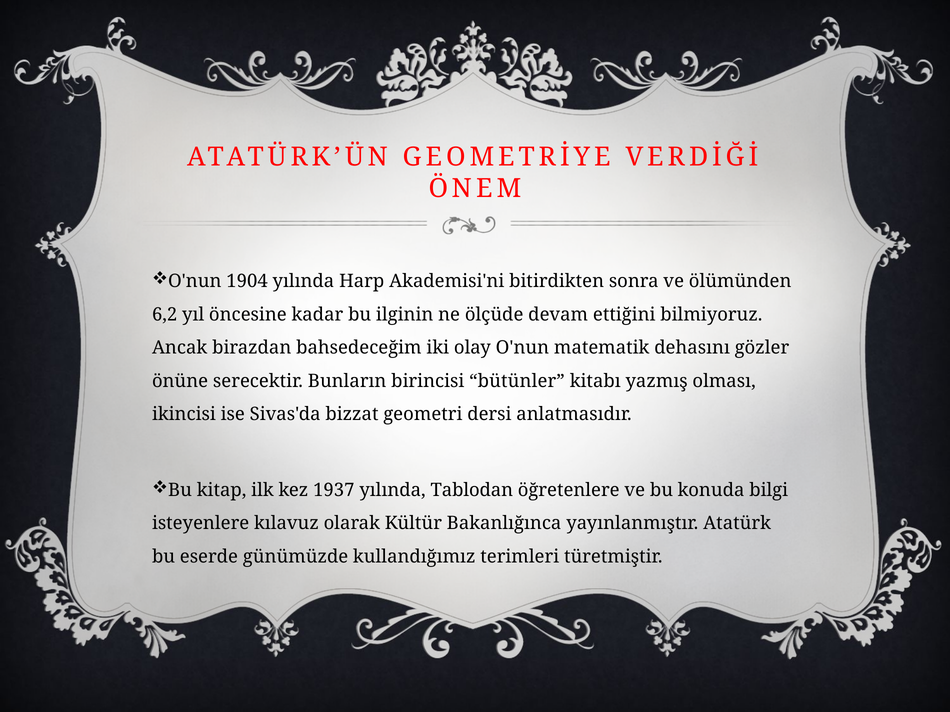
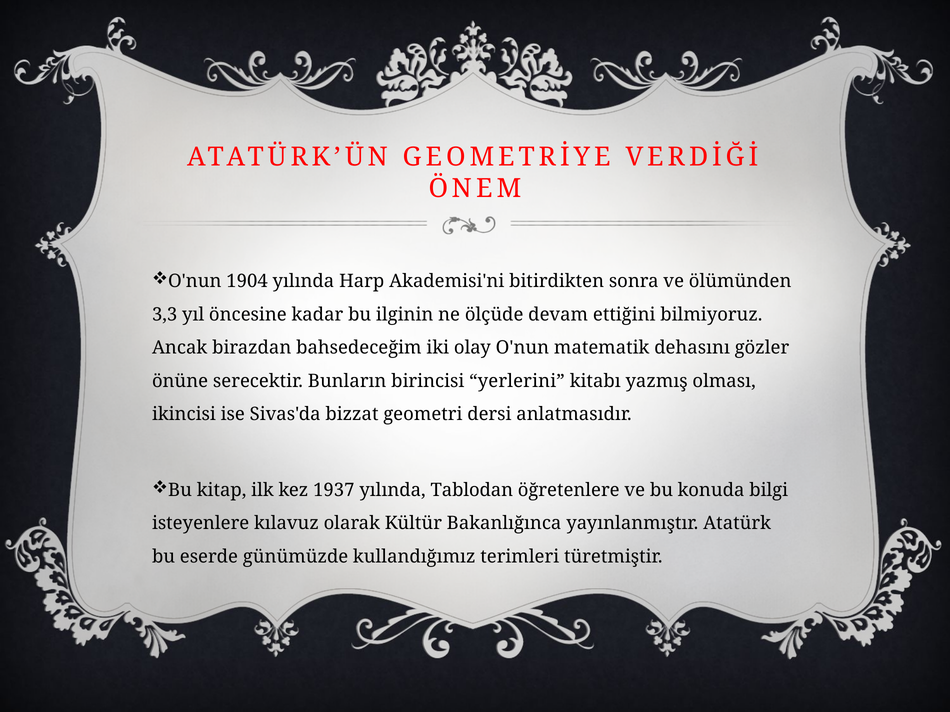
6,2: 6,2 -> 3,3
bütünler: bütünler -> yerlerini
